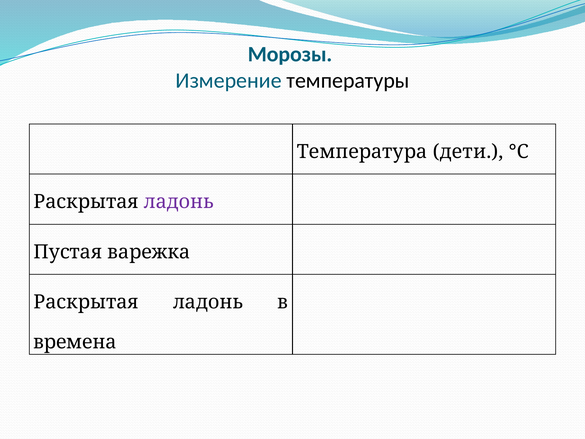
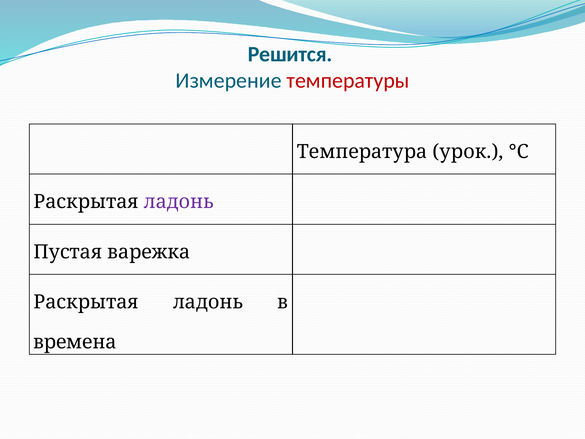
Морозы: Морозы -> Решится
температуры colour: black -> red
дети: дети -> урок
